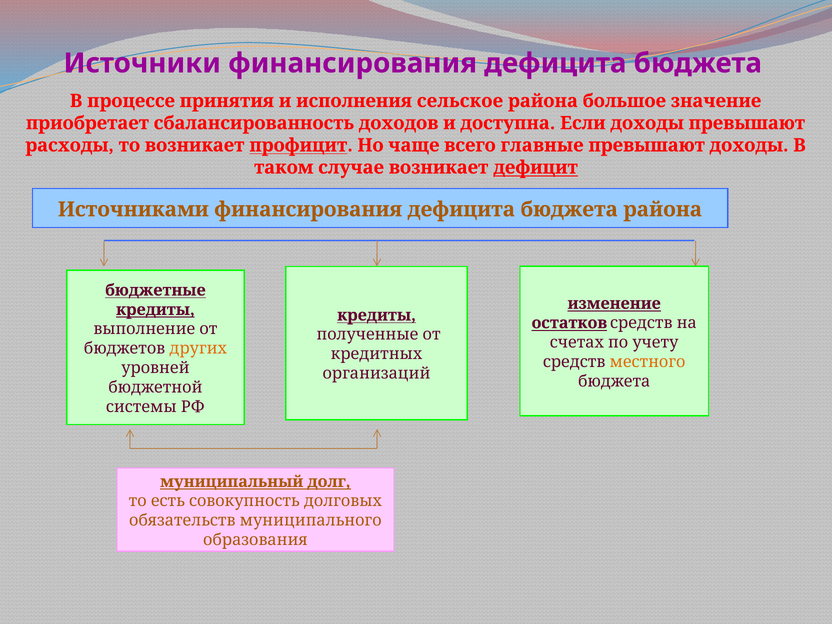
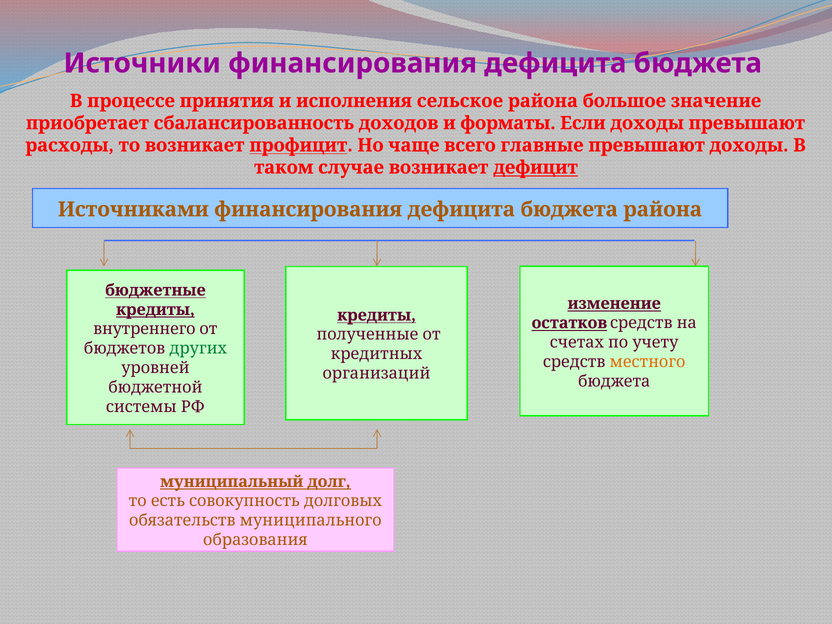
доступна: доступна -> форматы
выполнение: выполнение -> внутреннего
других colour: orange -> green
